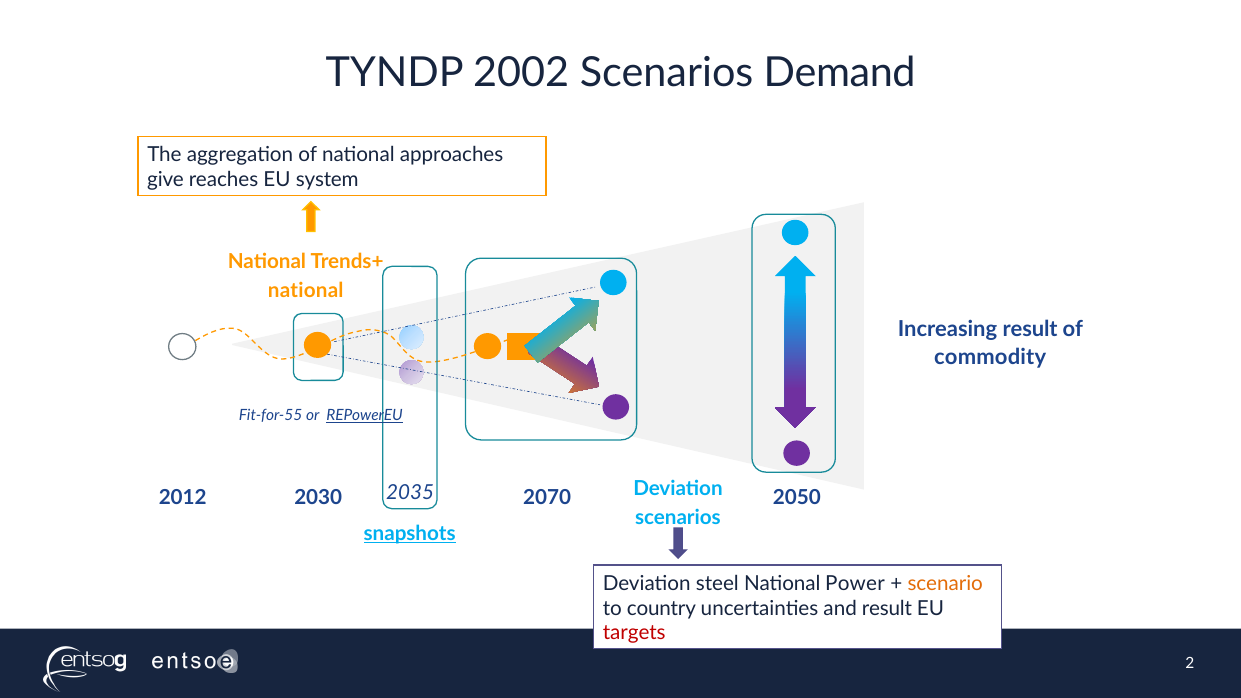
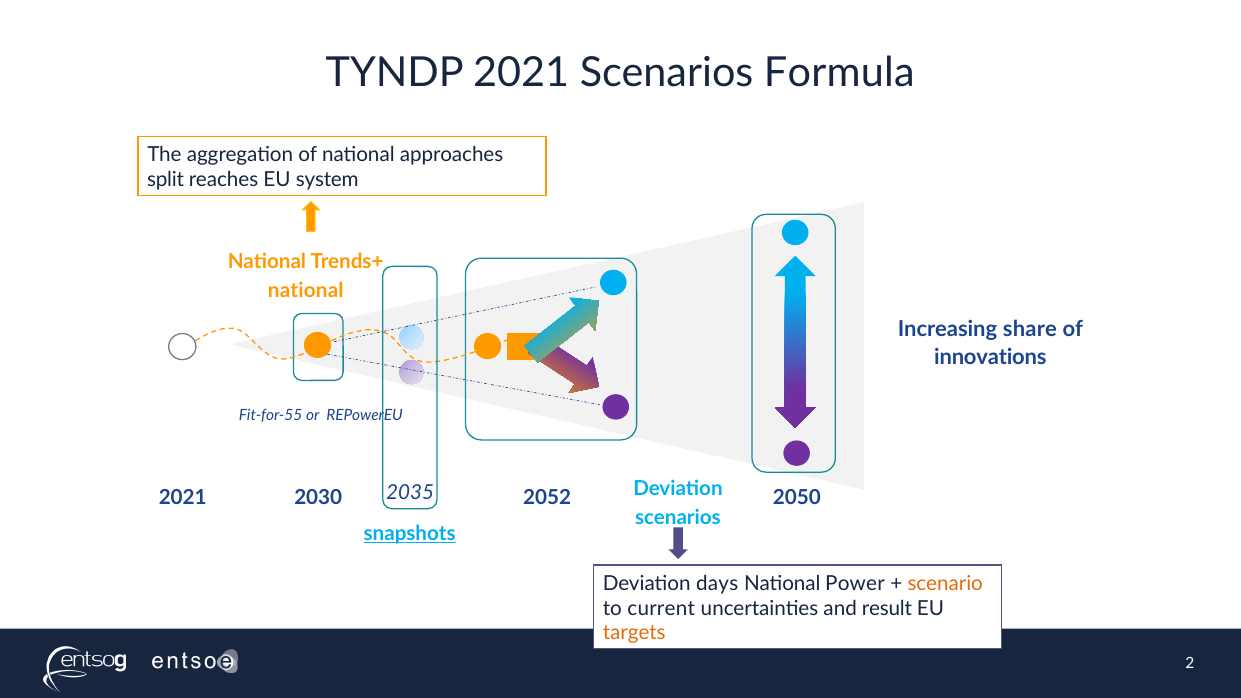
TYNDP 2002: 2002 -> 2021
Demand: Demand -> Formula
give: give -> split
Increasing result: result -> share
commodity: commodity -> innovations
REPowerEU underline: present -> none
2012 at (183, 497): 2012 -> 2021
2070: 2070 -> 2052
steel: steel -> days
country: country -> current
targets colour: red -> orange
